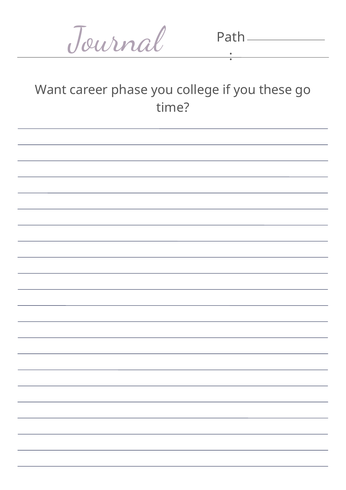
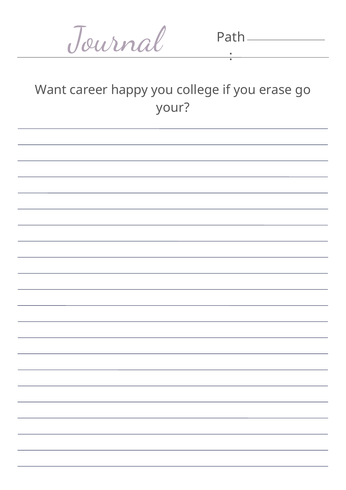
phase: phase -> happy
these: these -> erase
time: time -> your
